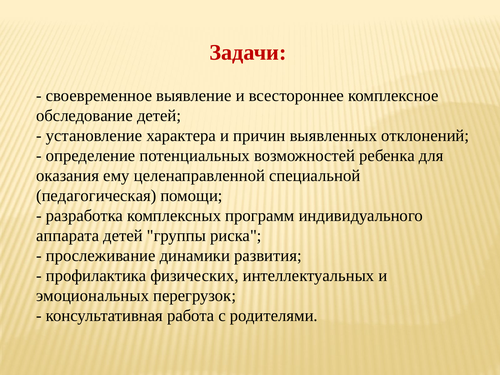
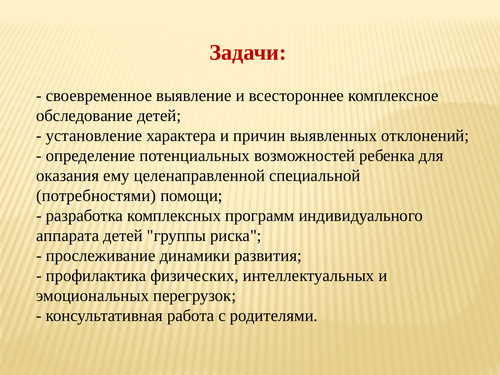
педагогическая: педагогическая -> потребностями
